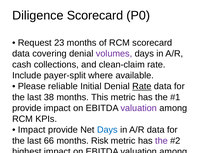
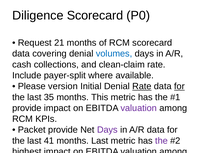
23: 23 -> 21
volumes colour: purple -> blue
reliable: reliable -> version
for at (179, 86) underline: none -> present
38: 38 -> 35
Impact at (32, 130): Impact -> Packet
Days at (107, 130) colour: blue -> purple
66: 66 -> 41
months Risk: Risk -> Last
